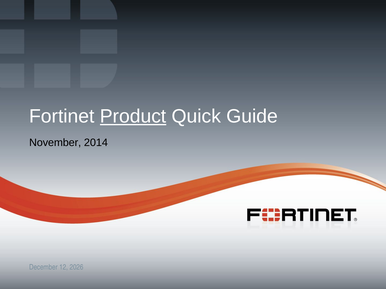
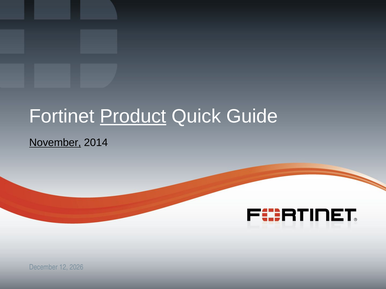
November underline: none -> present
